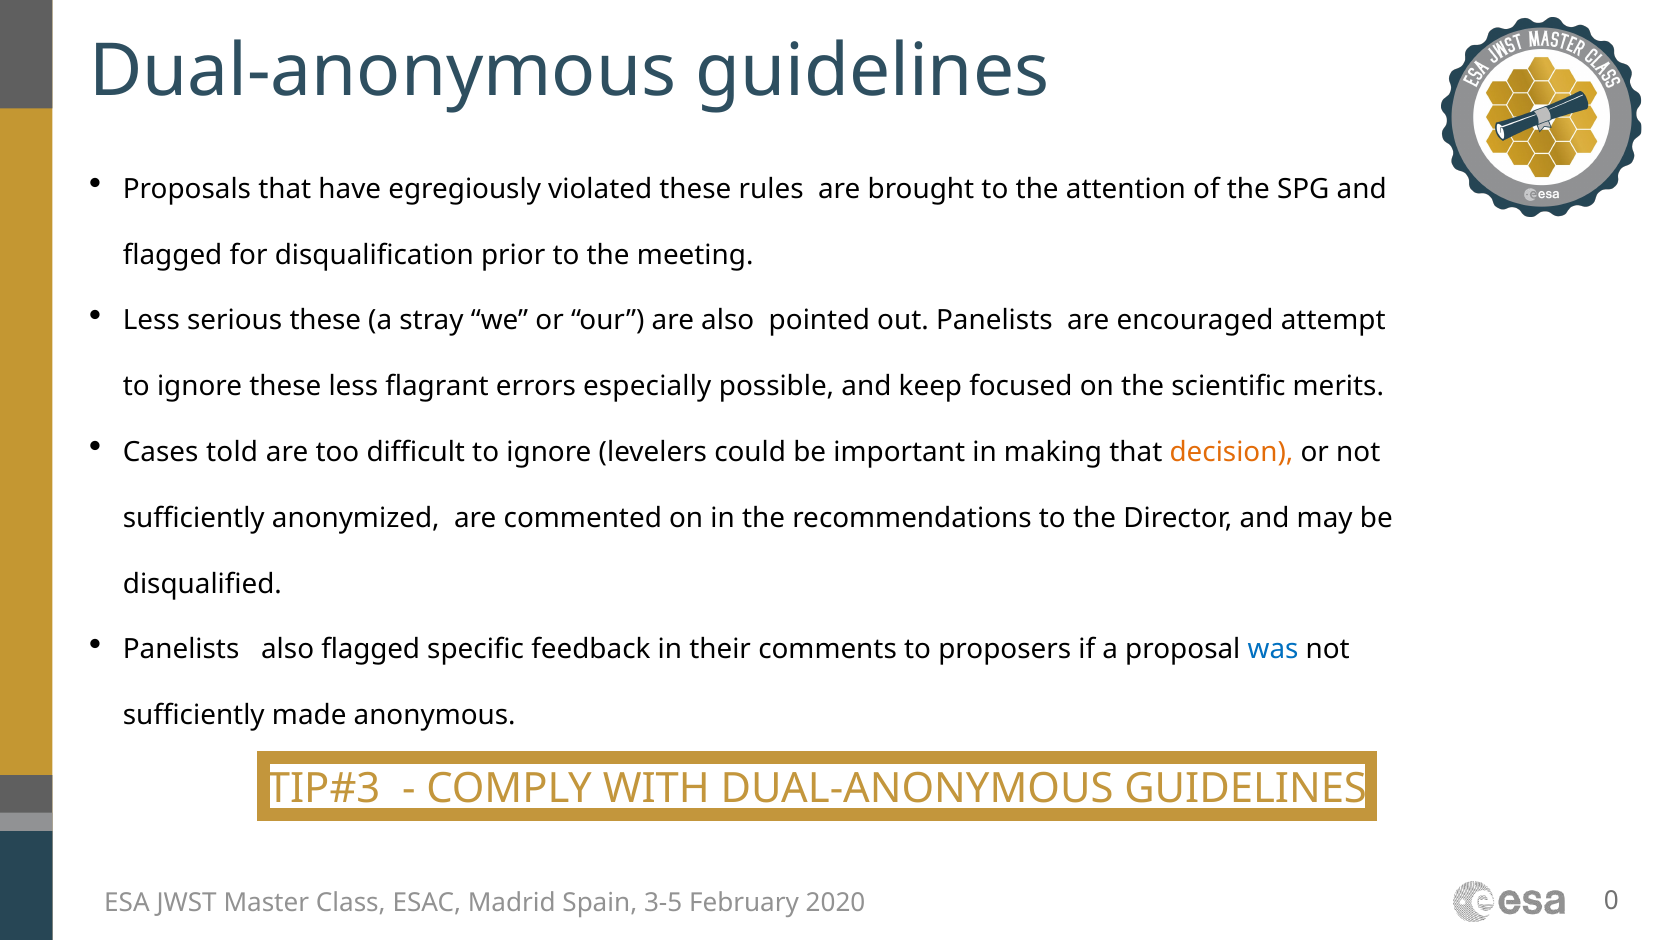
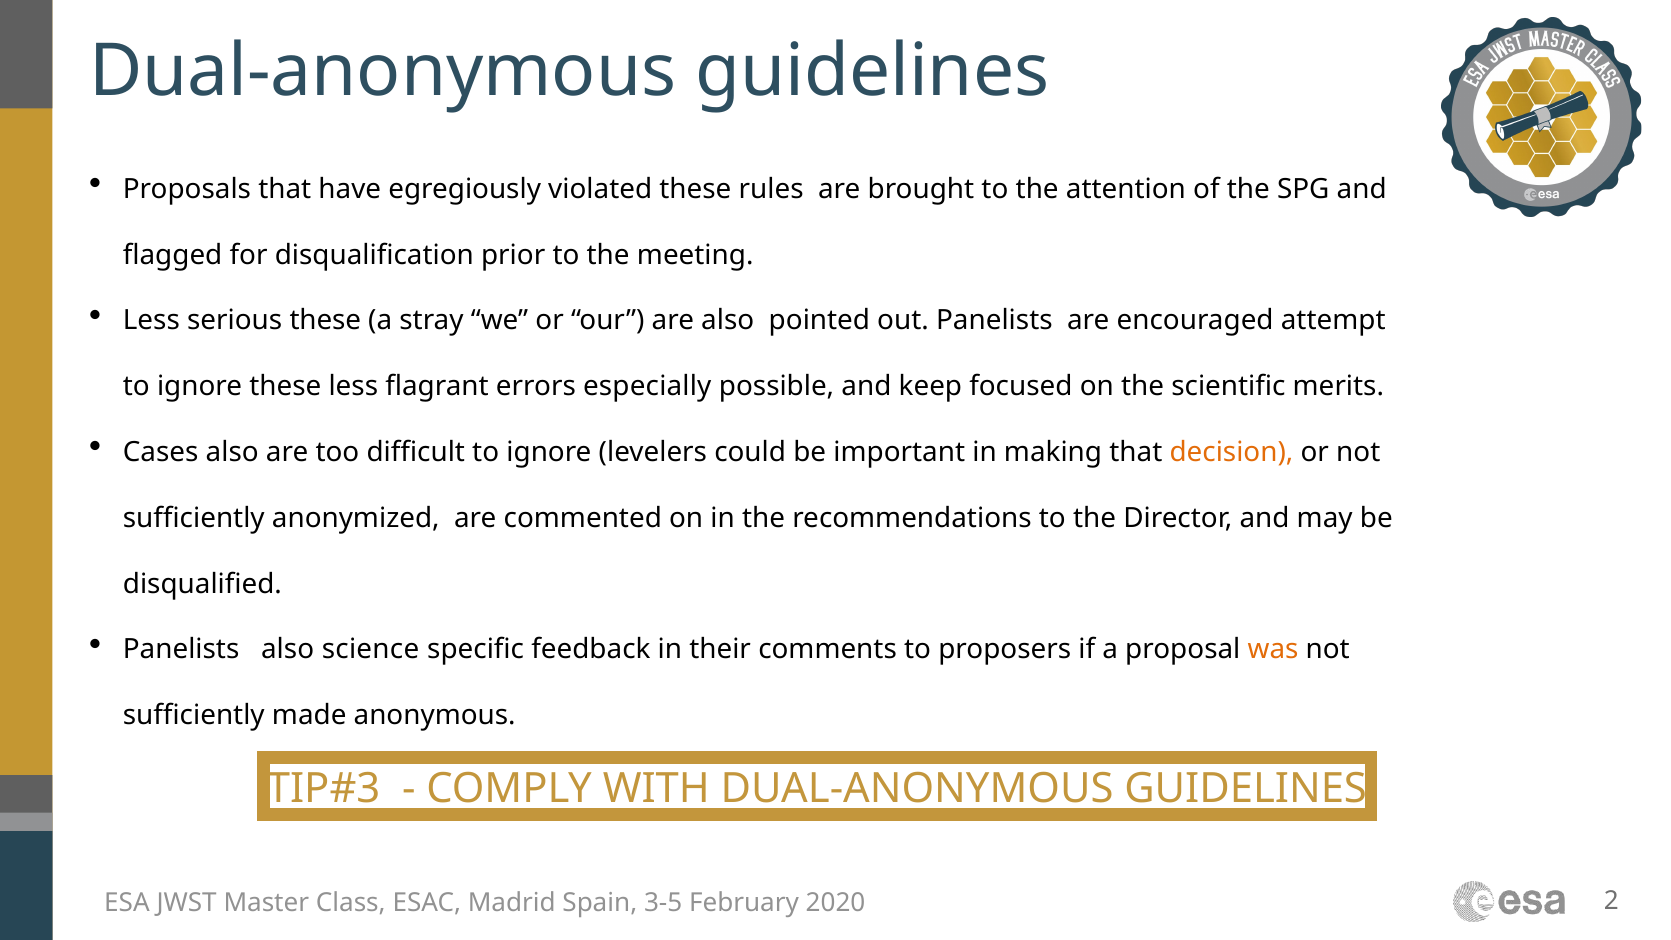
Cases told: told -> also
also flagged: flagged -> science
was colour: blue -> orange
0: 0 -> 2
